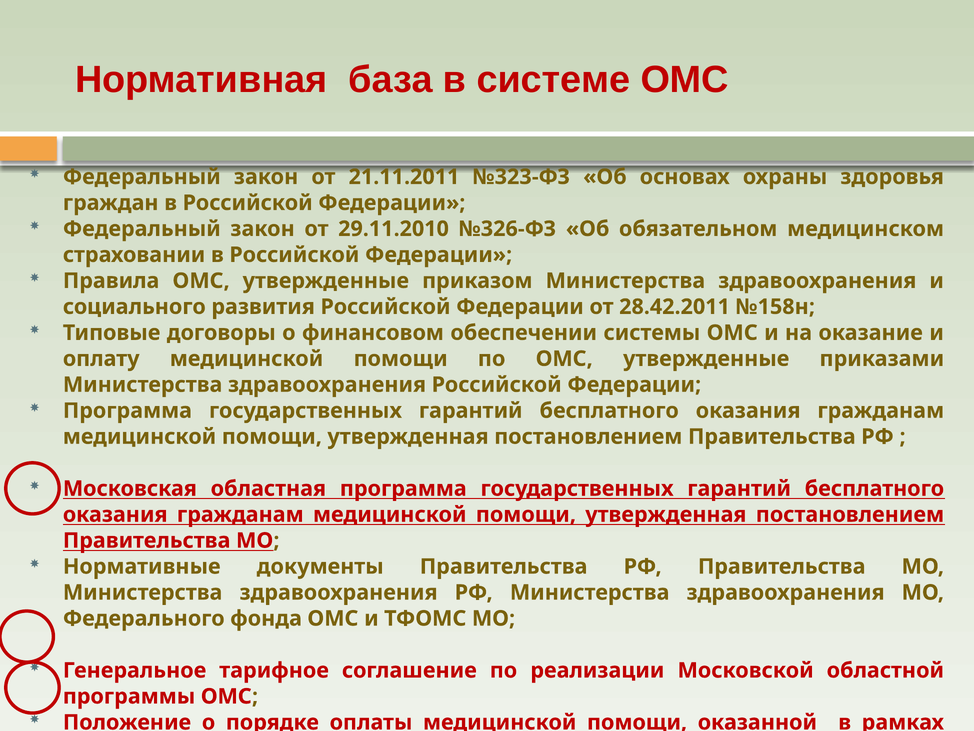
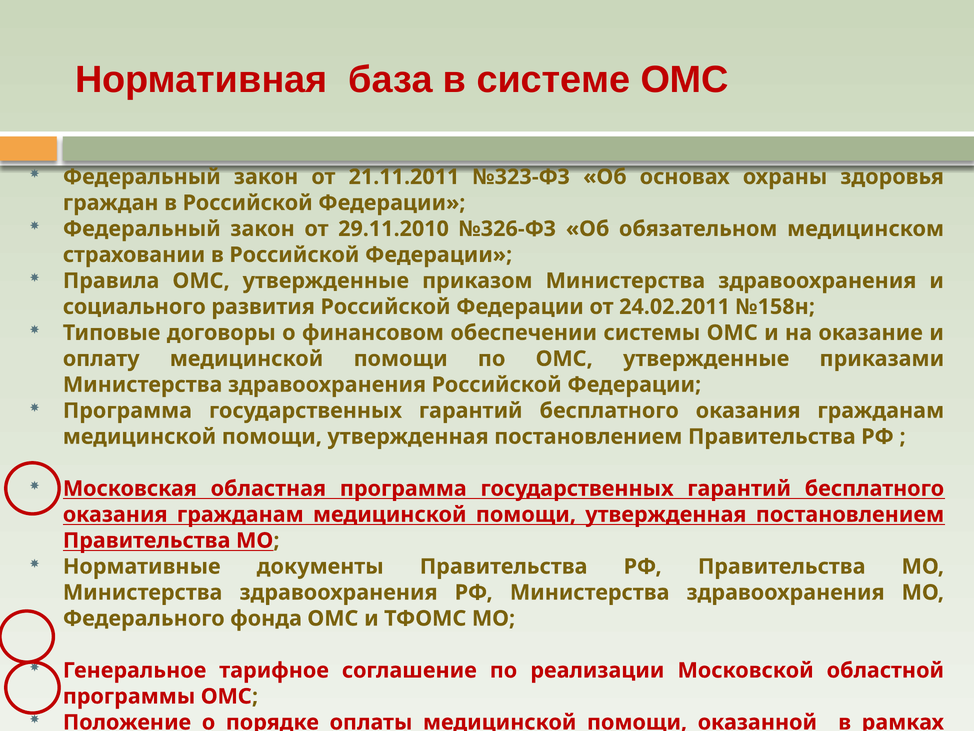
28.42.2011: 28.42.2011 -> 24.02.2011
